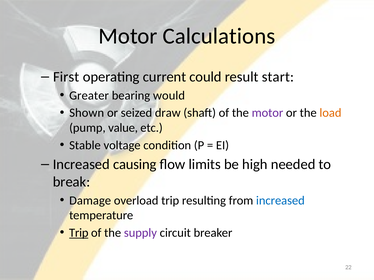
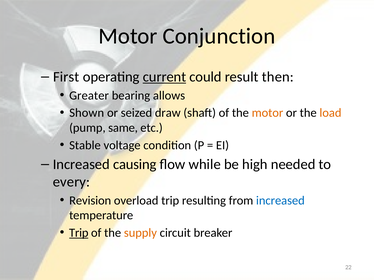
Calculations: Calculations -> Conjunction
current underline: none -> present
start: start -> then
would: would -> allows
motor at (267, 113) colour: purple -> orange
value: value -> same
limits: limits -> while
break: break -> every
Damage: Damage -> Revision
supply colour: purple -> orange
